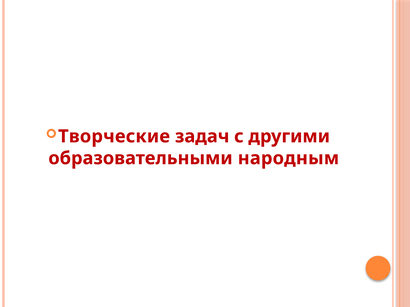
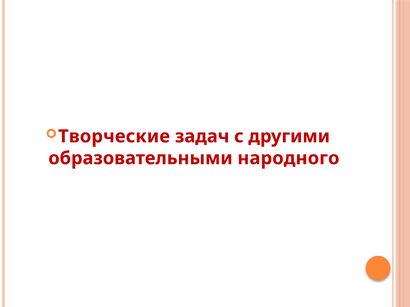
народным: народным -> народного
